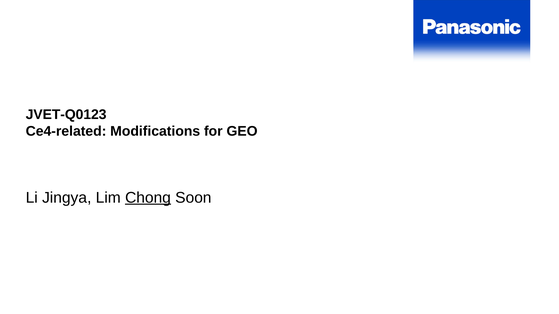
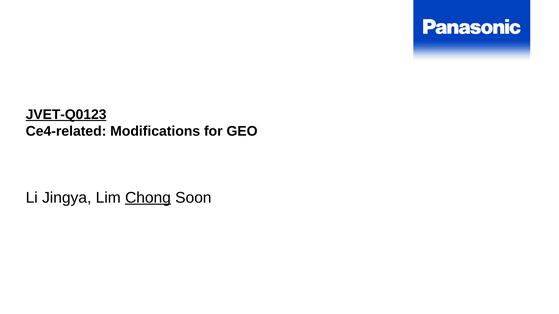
JVET-Q0123 underline: none -> present
